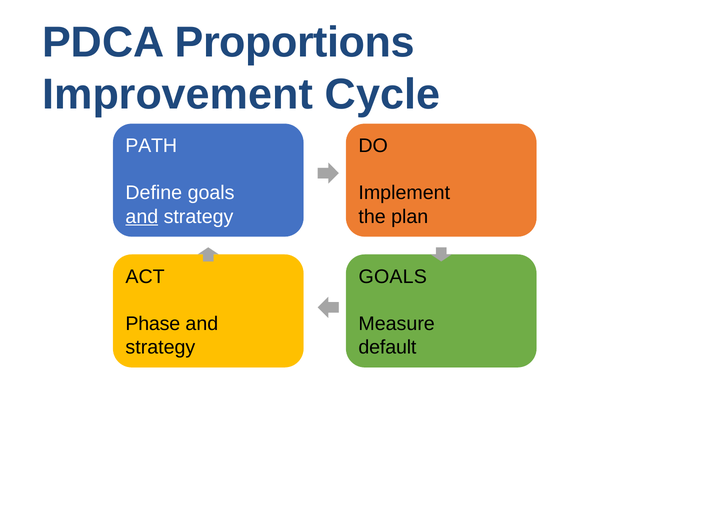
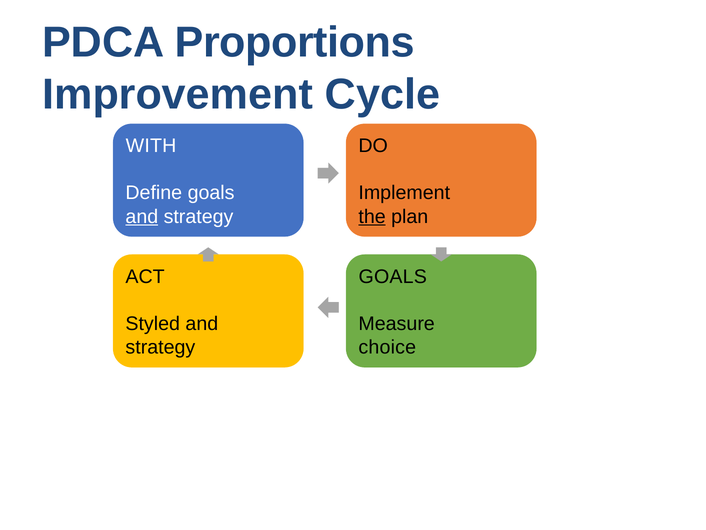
PATH: PATH -> WITH
the underline: none -> present
Phase: Phase -> Styled
default: default -> choice
